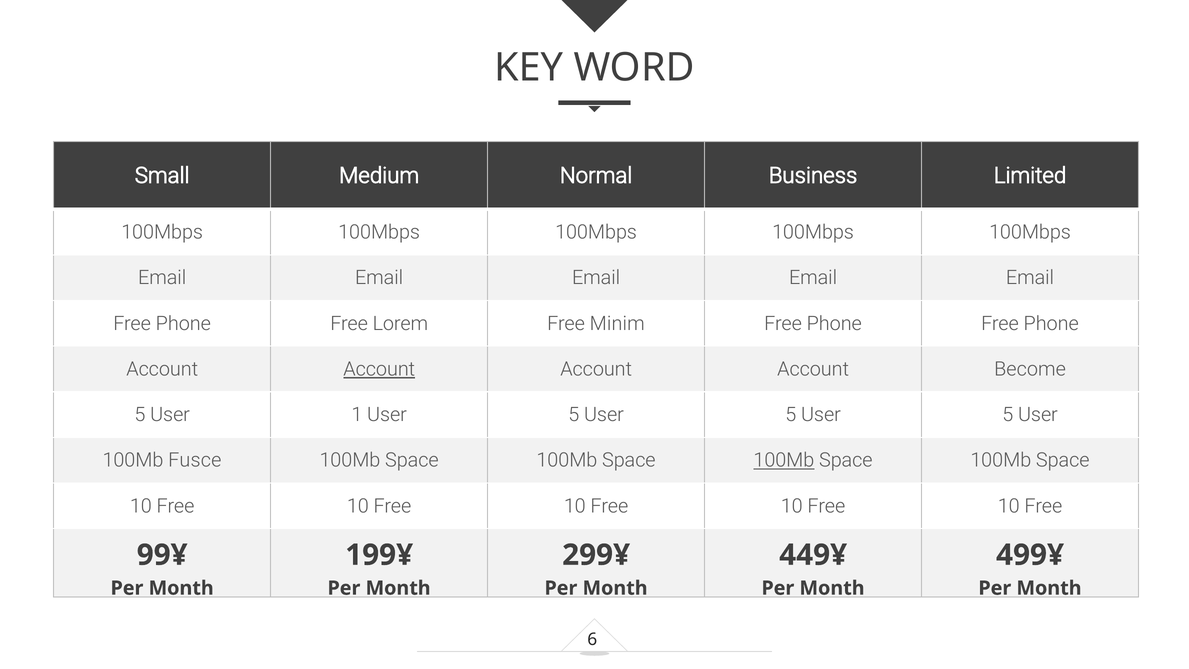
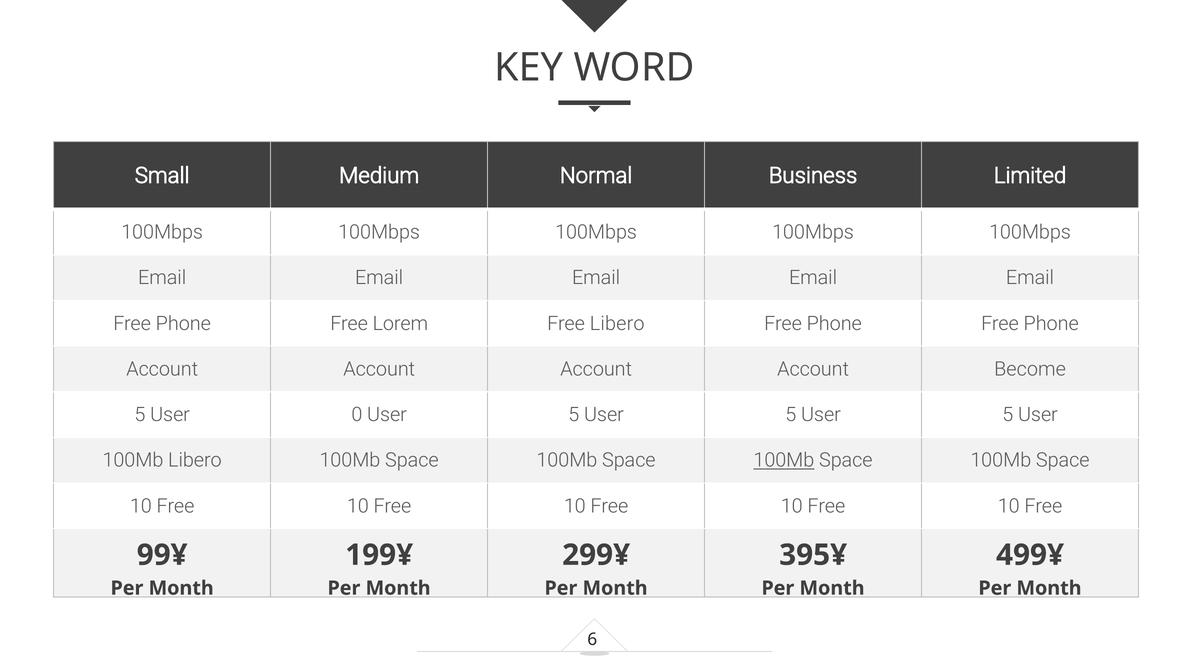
Free Minim: Minim -> Libero
Account at (379, 369) underline: present -> none
1: 1 -> 0
100Mb Fusce: Fusce -> Libero
449¥: 449¥ -> 395¥
